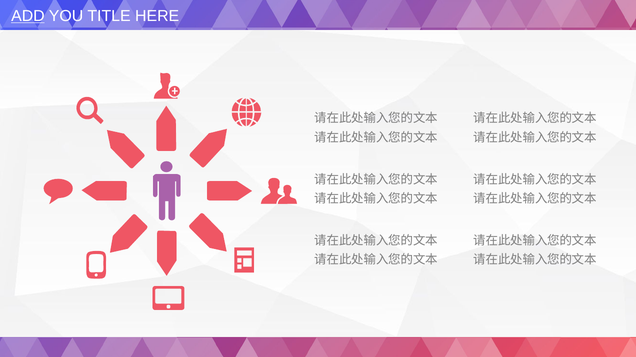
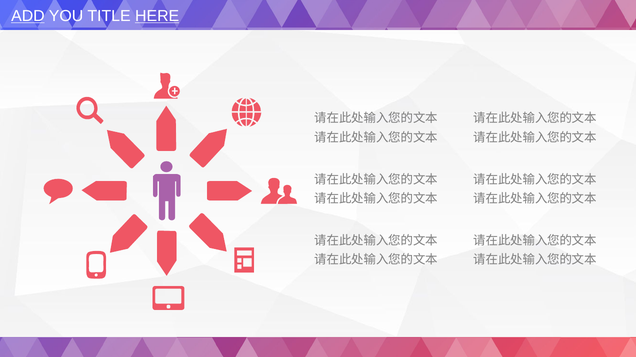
HERE underline: none -> present
